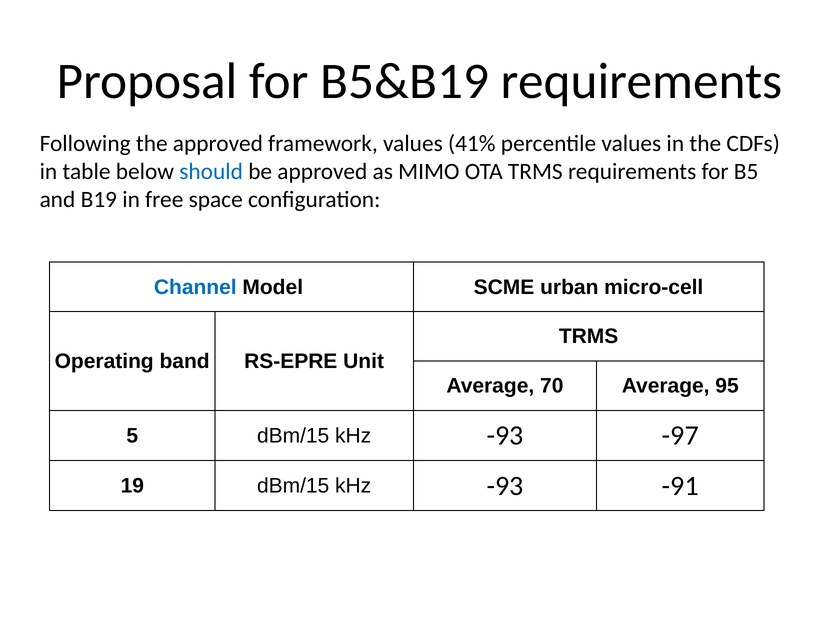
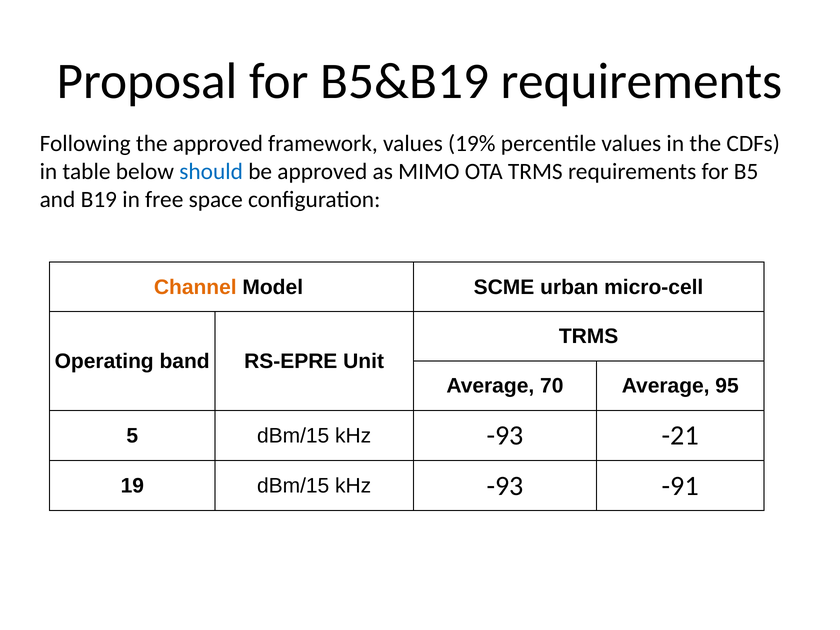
41%: 41% -> 19%
Channel colour: blue -> orange
-97: -97 -> -21
